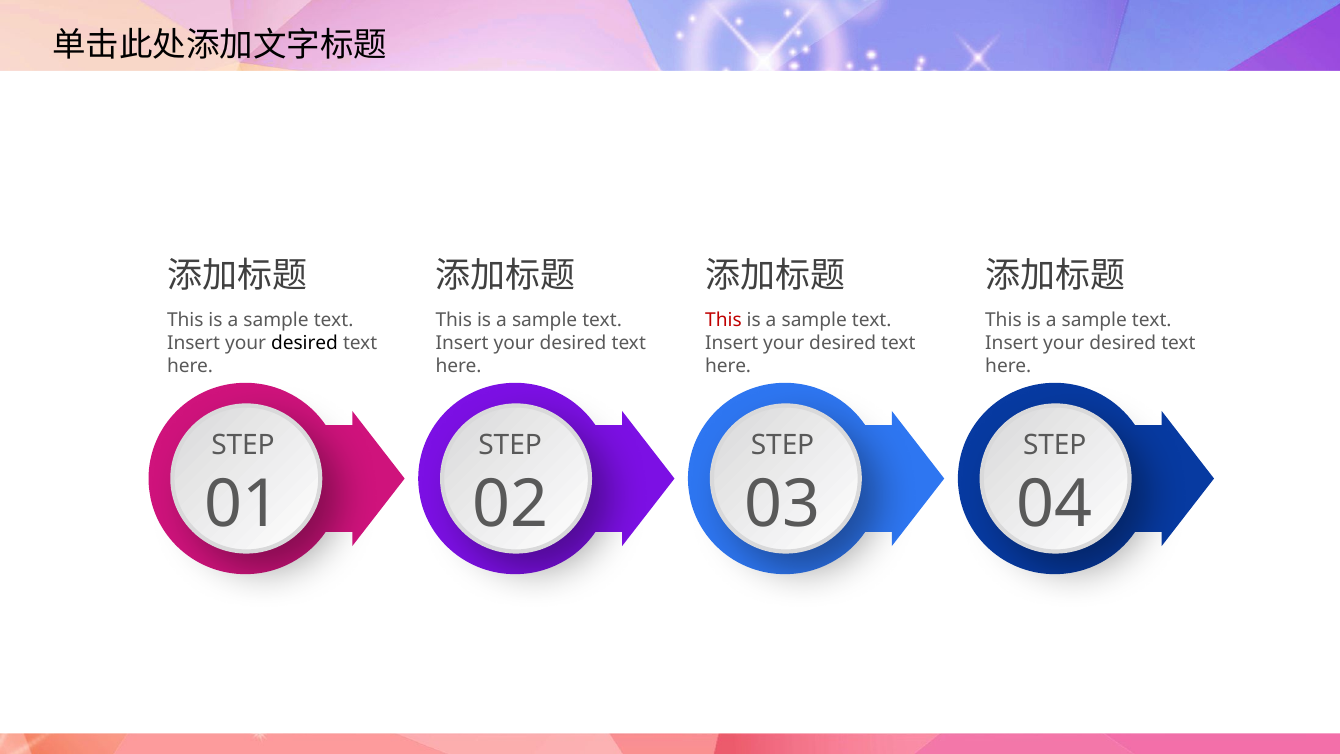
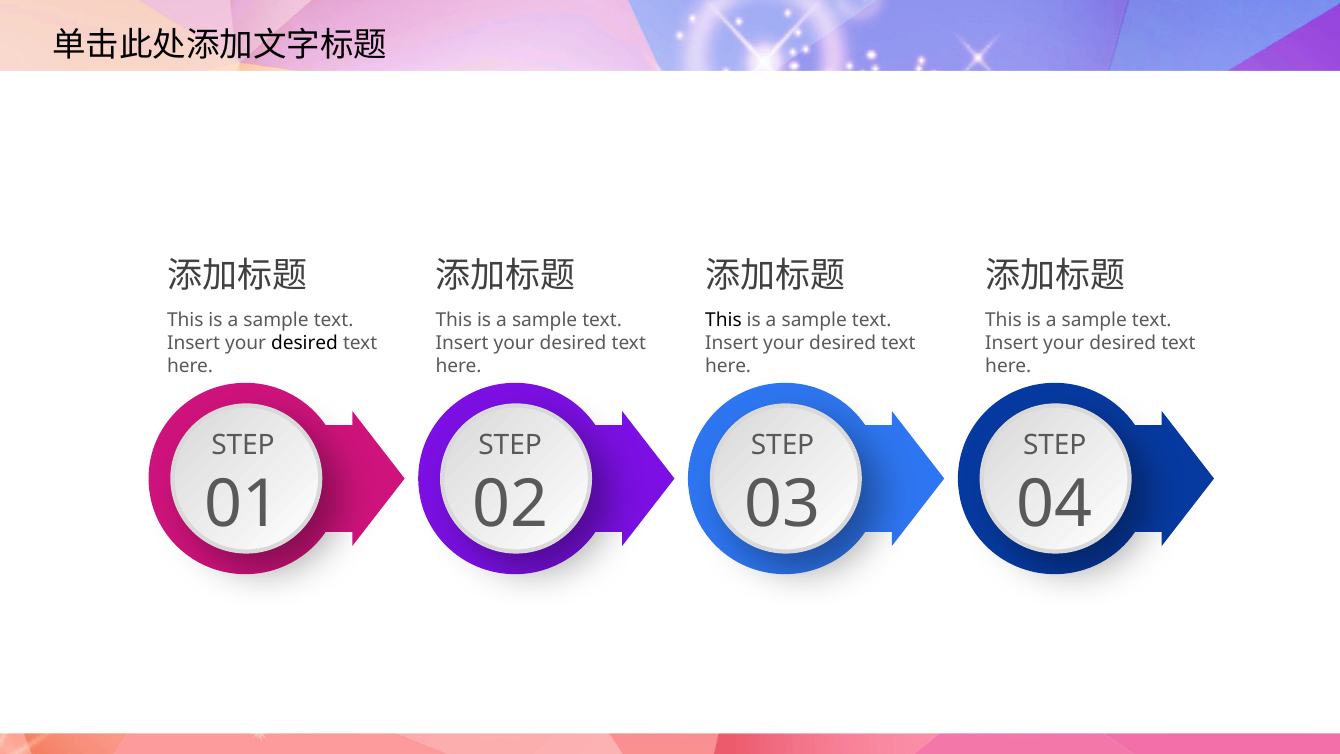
This at (723, 320) colour: red -> black
